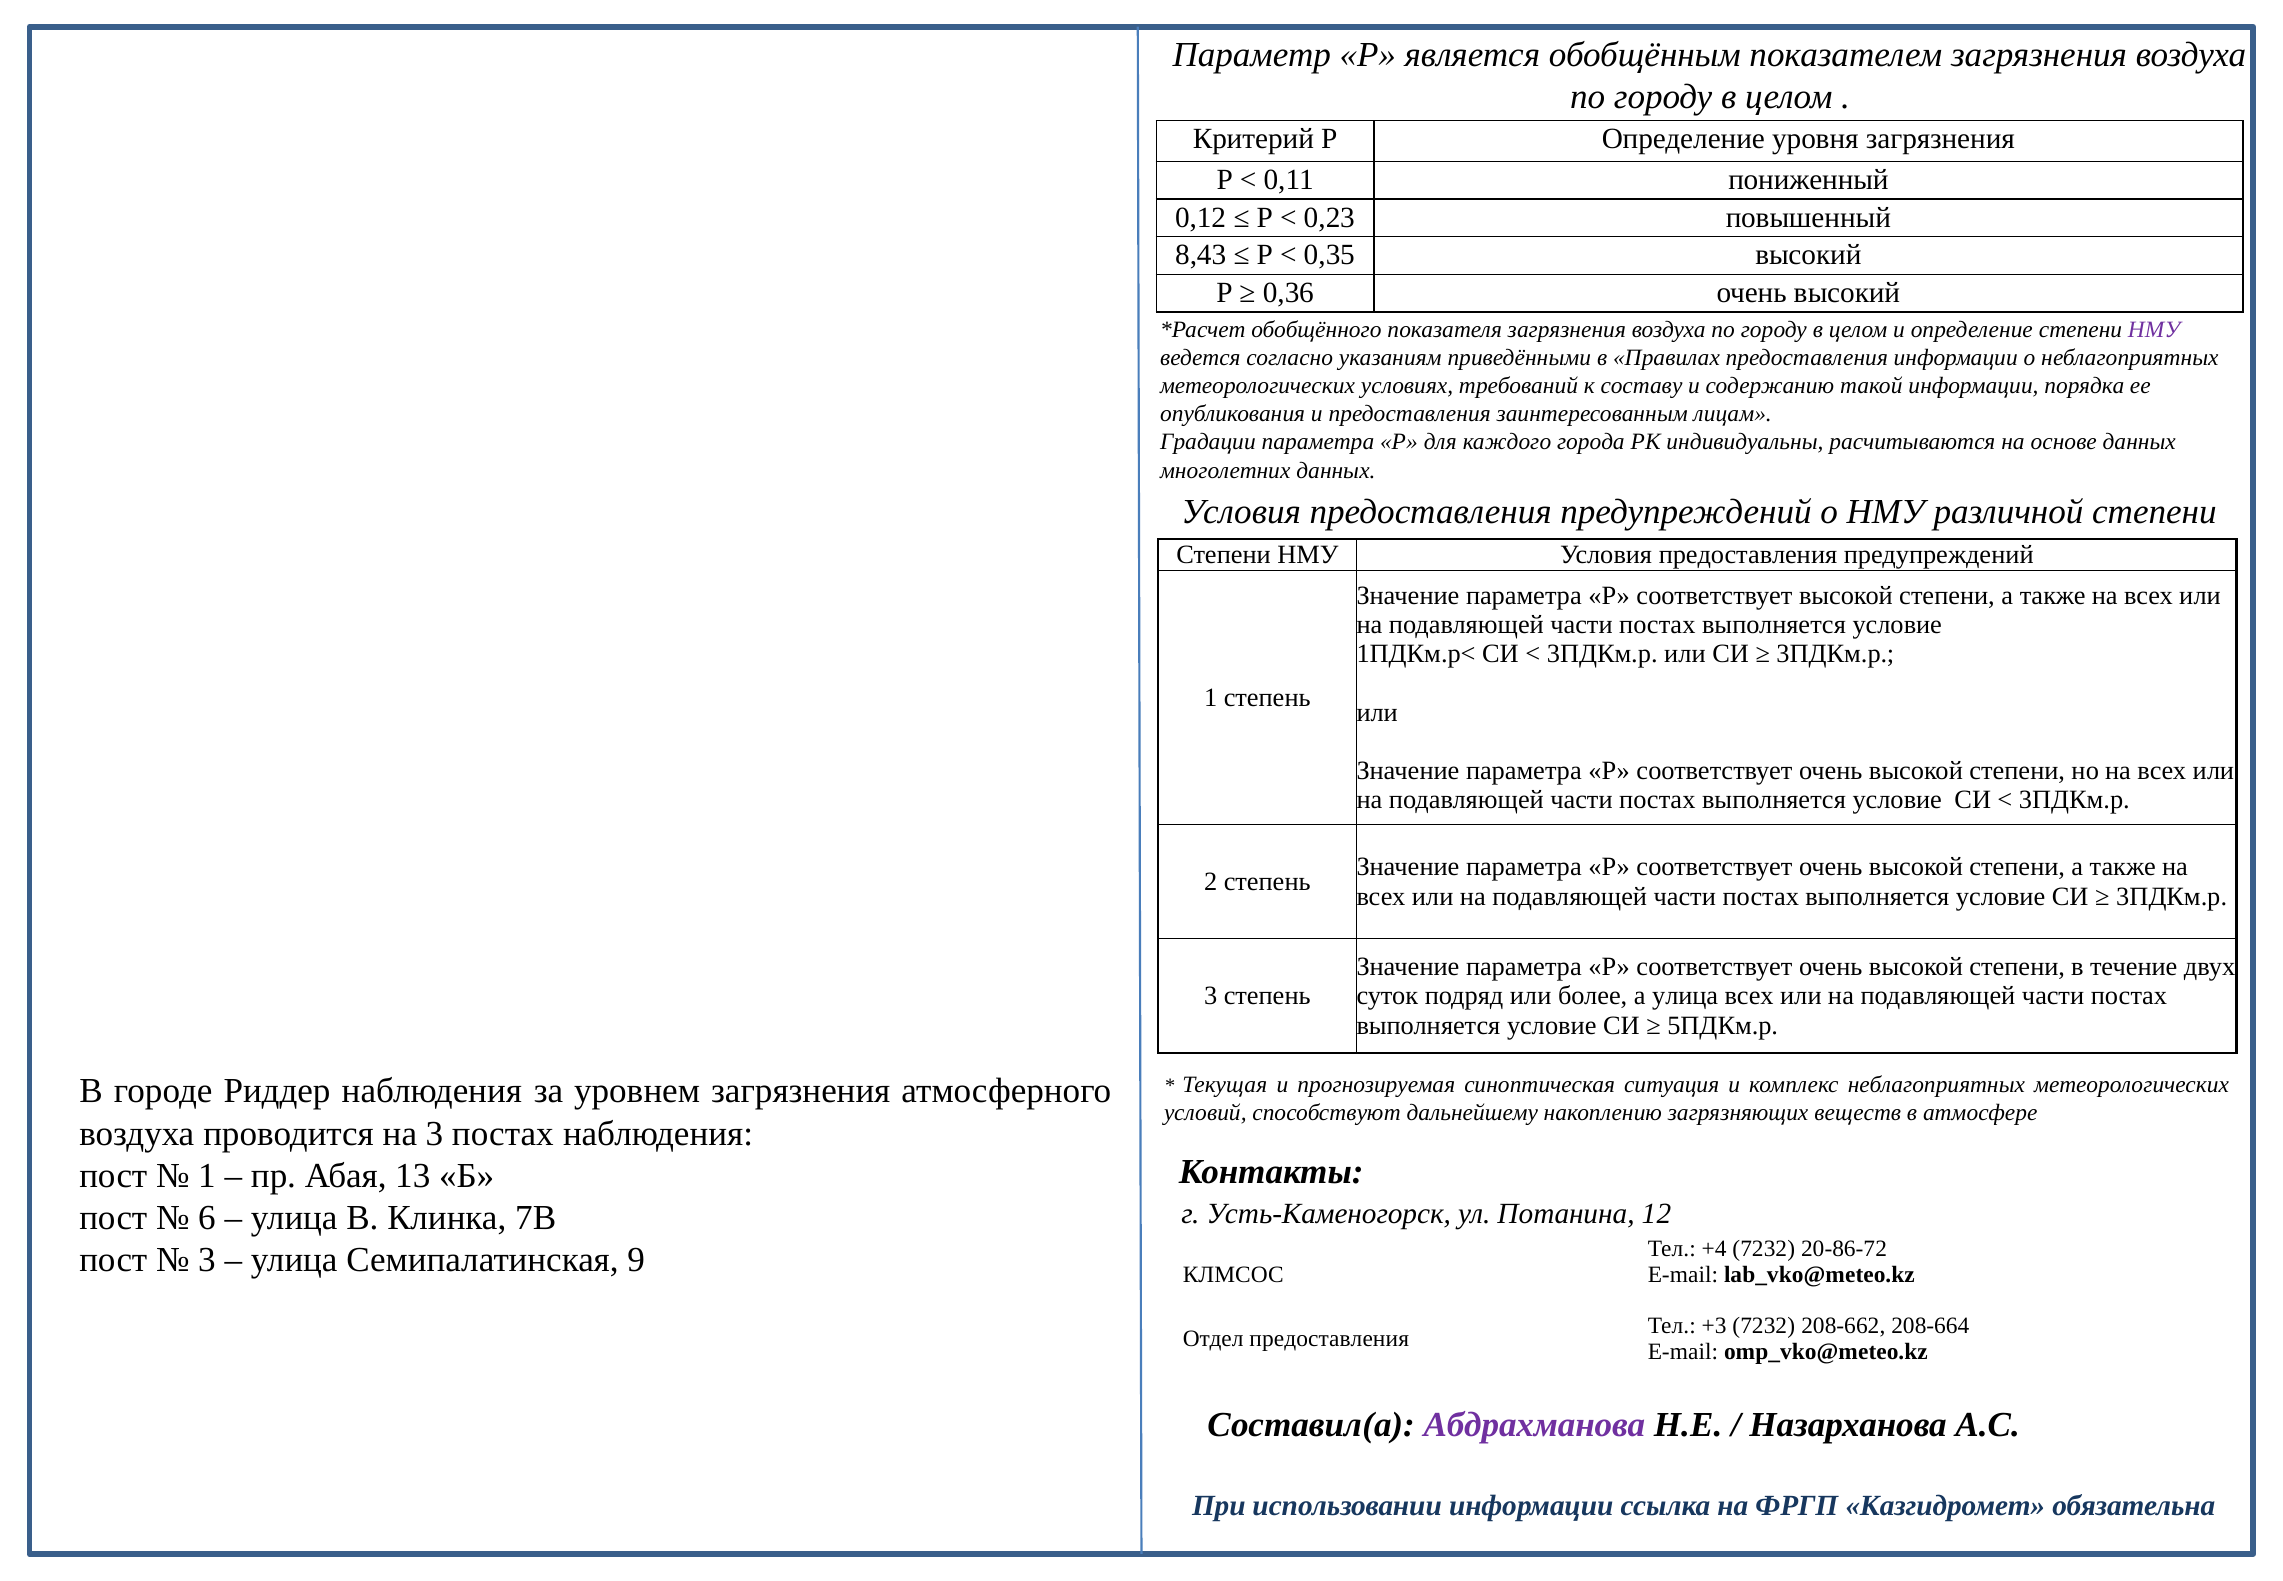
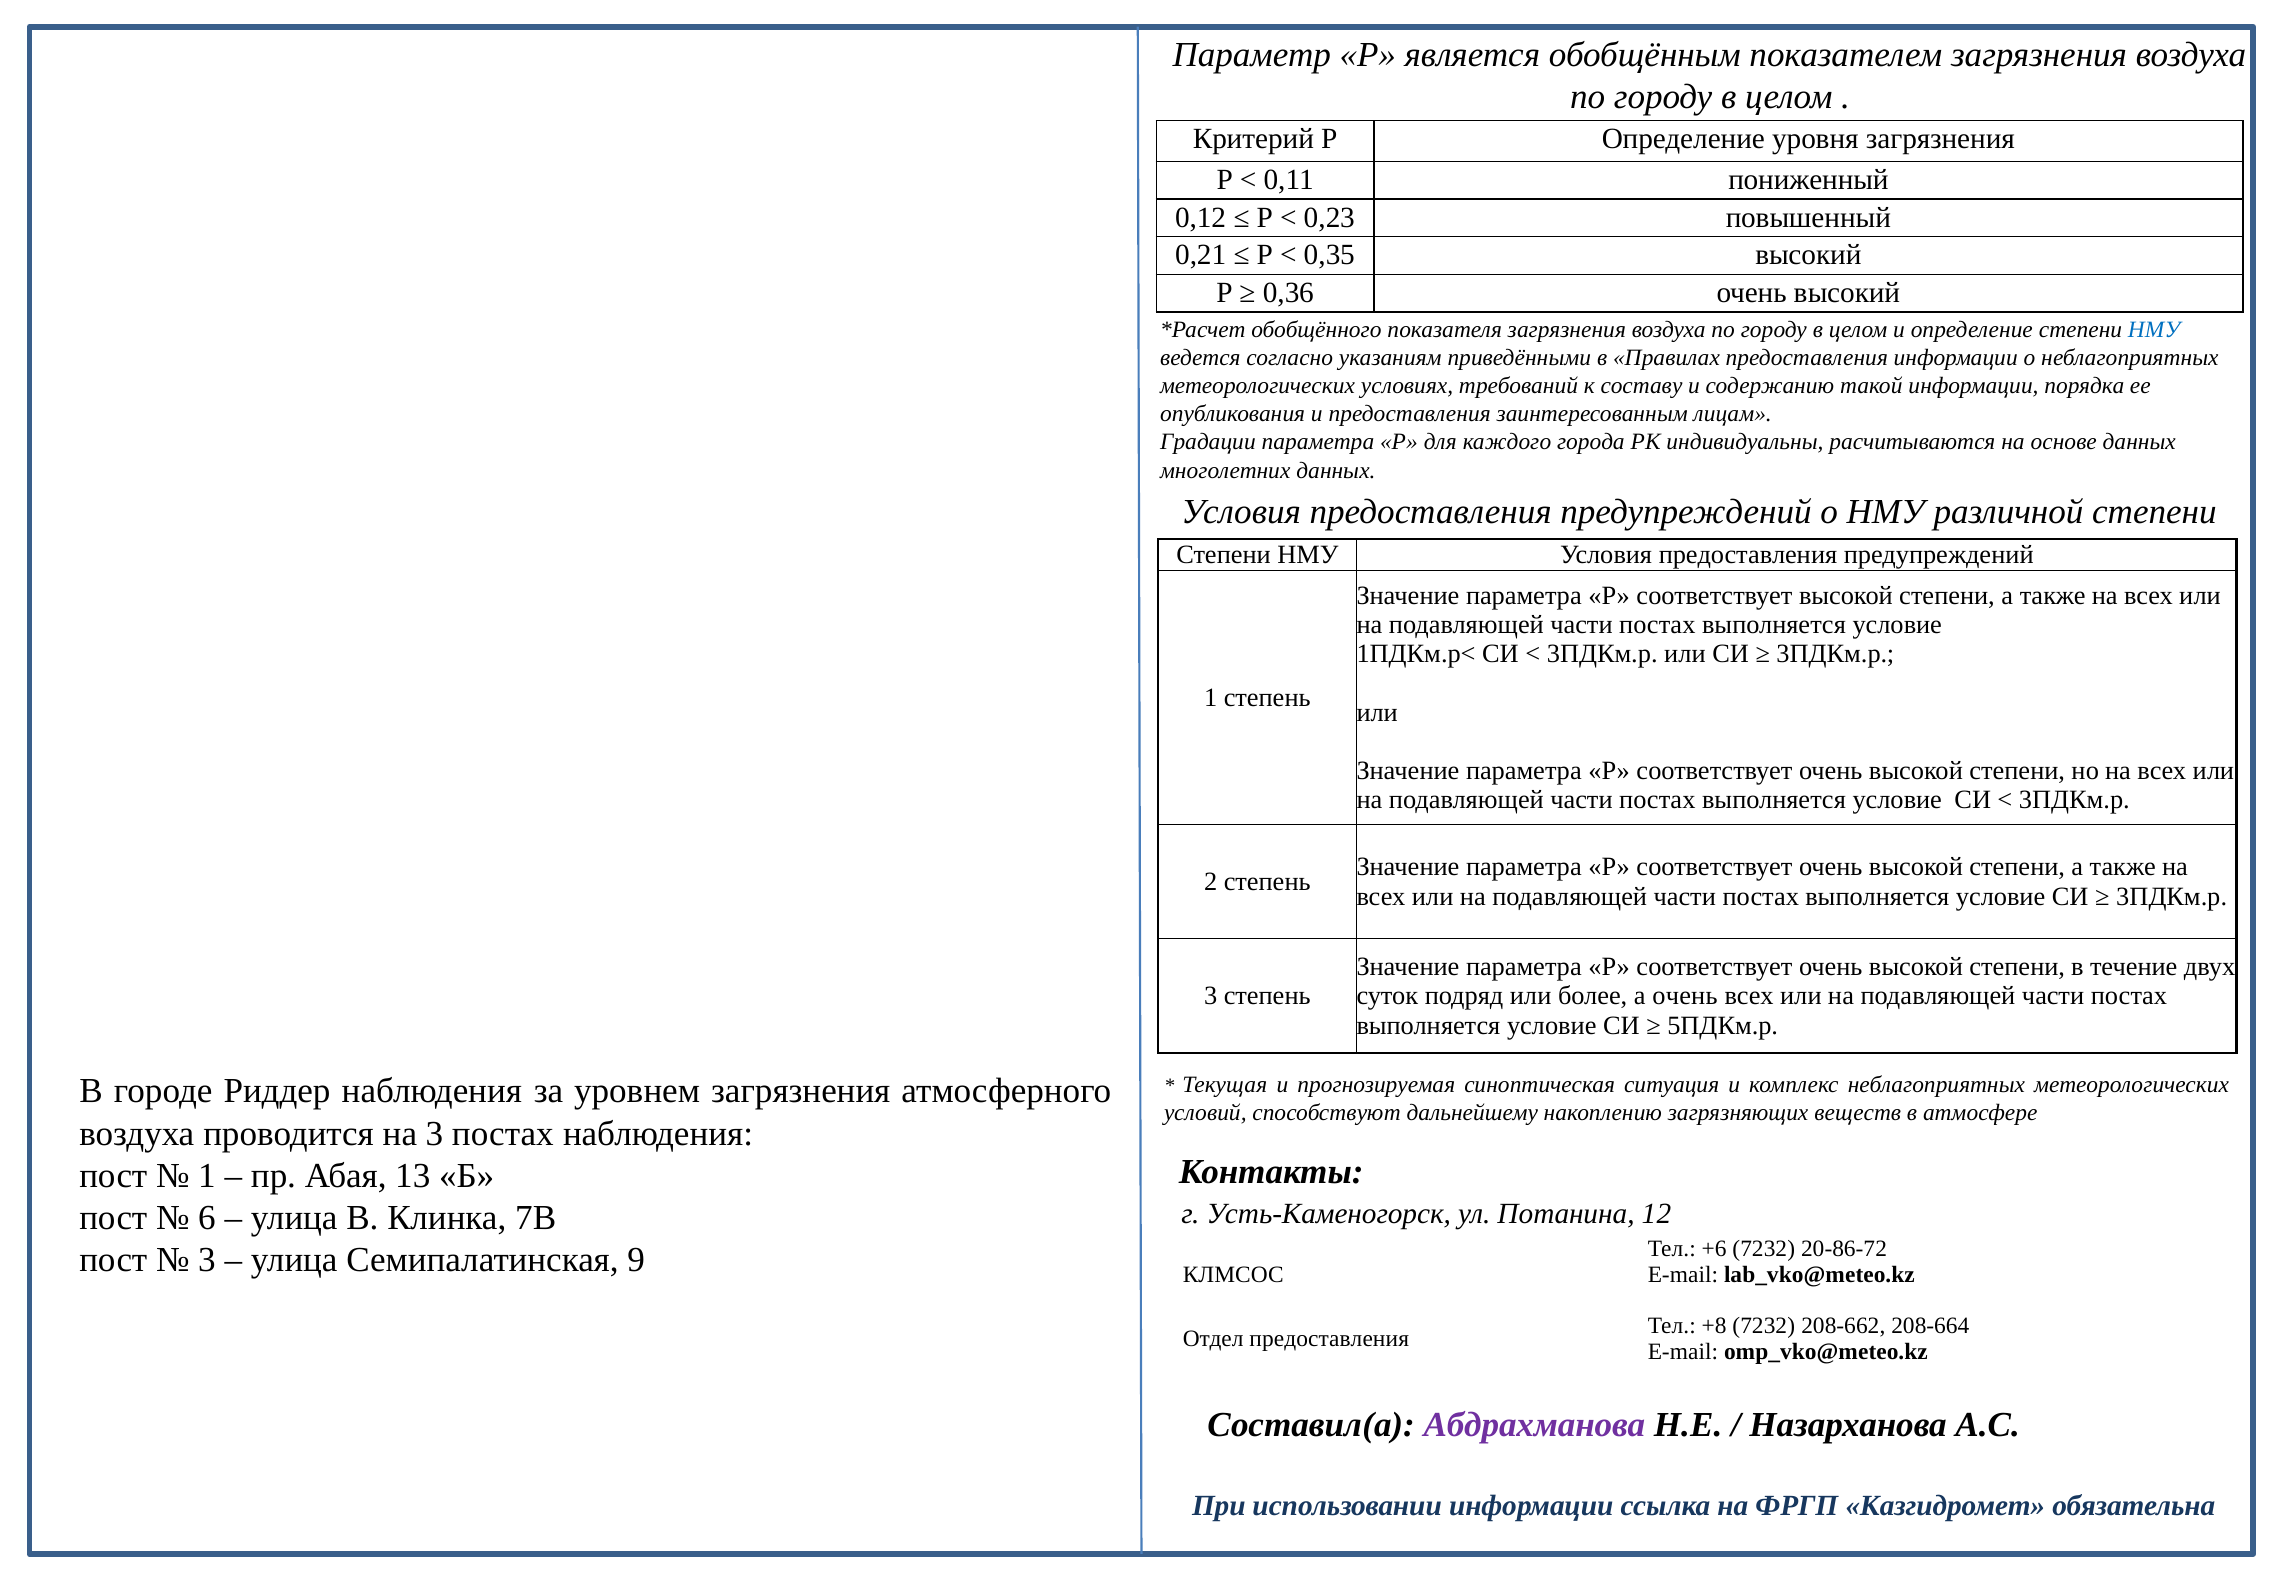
8,43: 8,43 -> 0,21
НМУ at (2154, 330) colour: purple -> blue
а улица: улица -> очень
+4: +4 -> +6
+3: +3 -> +8
